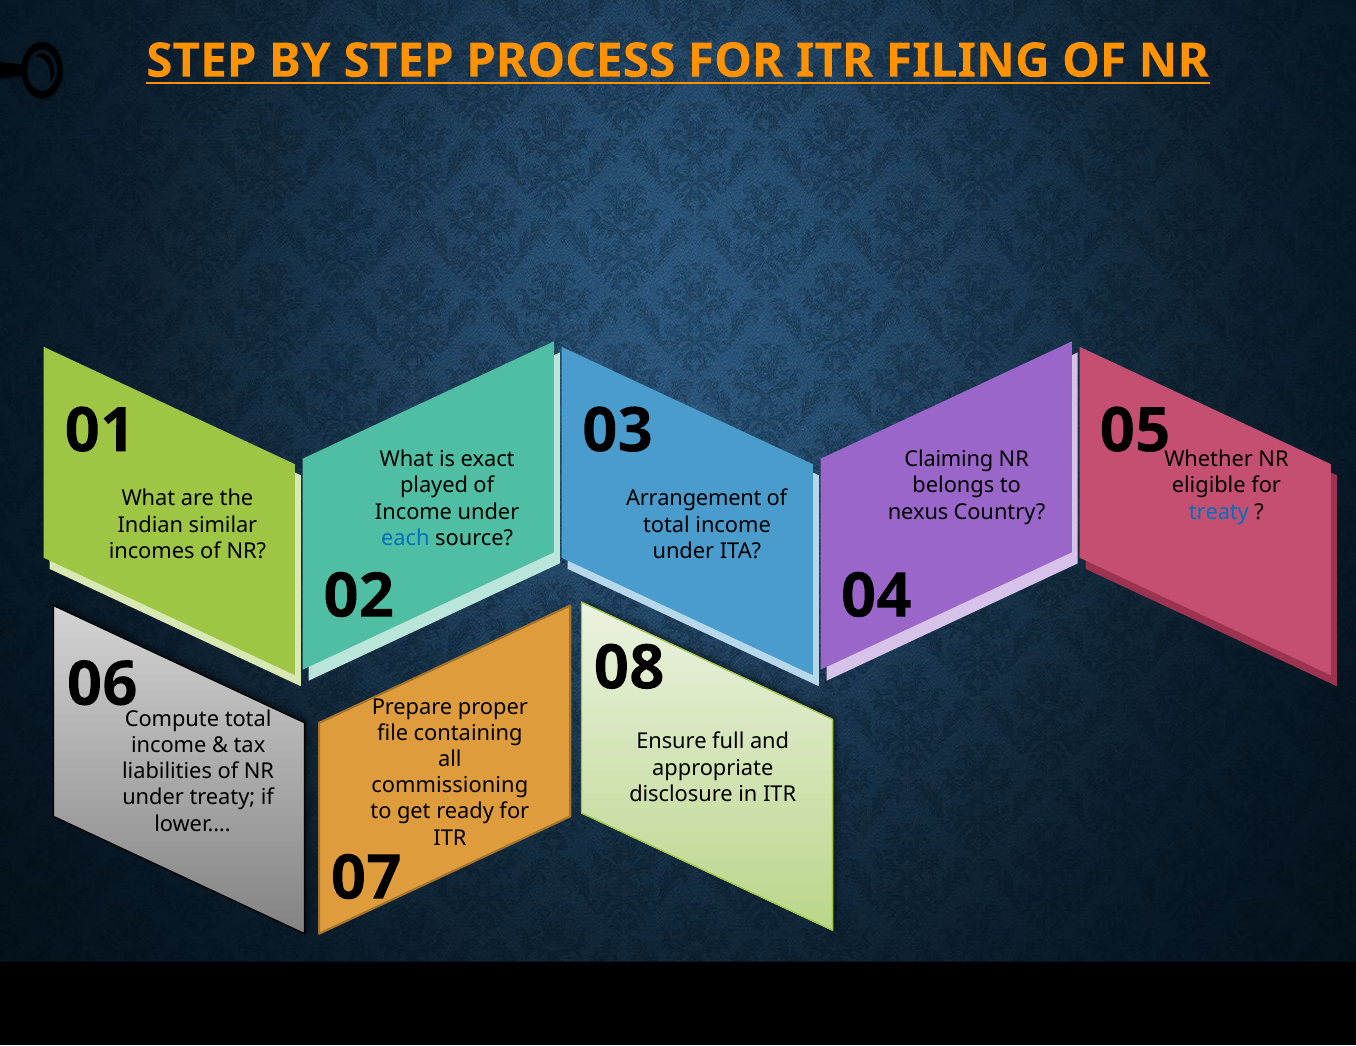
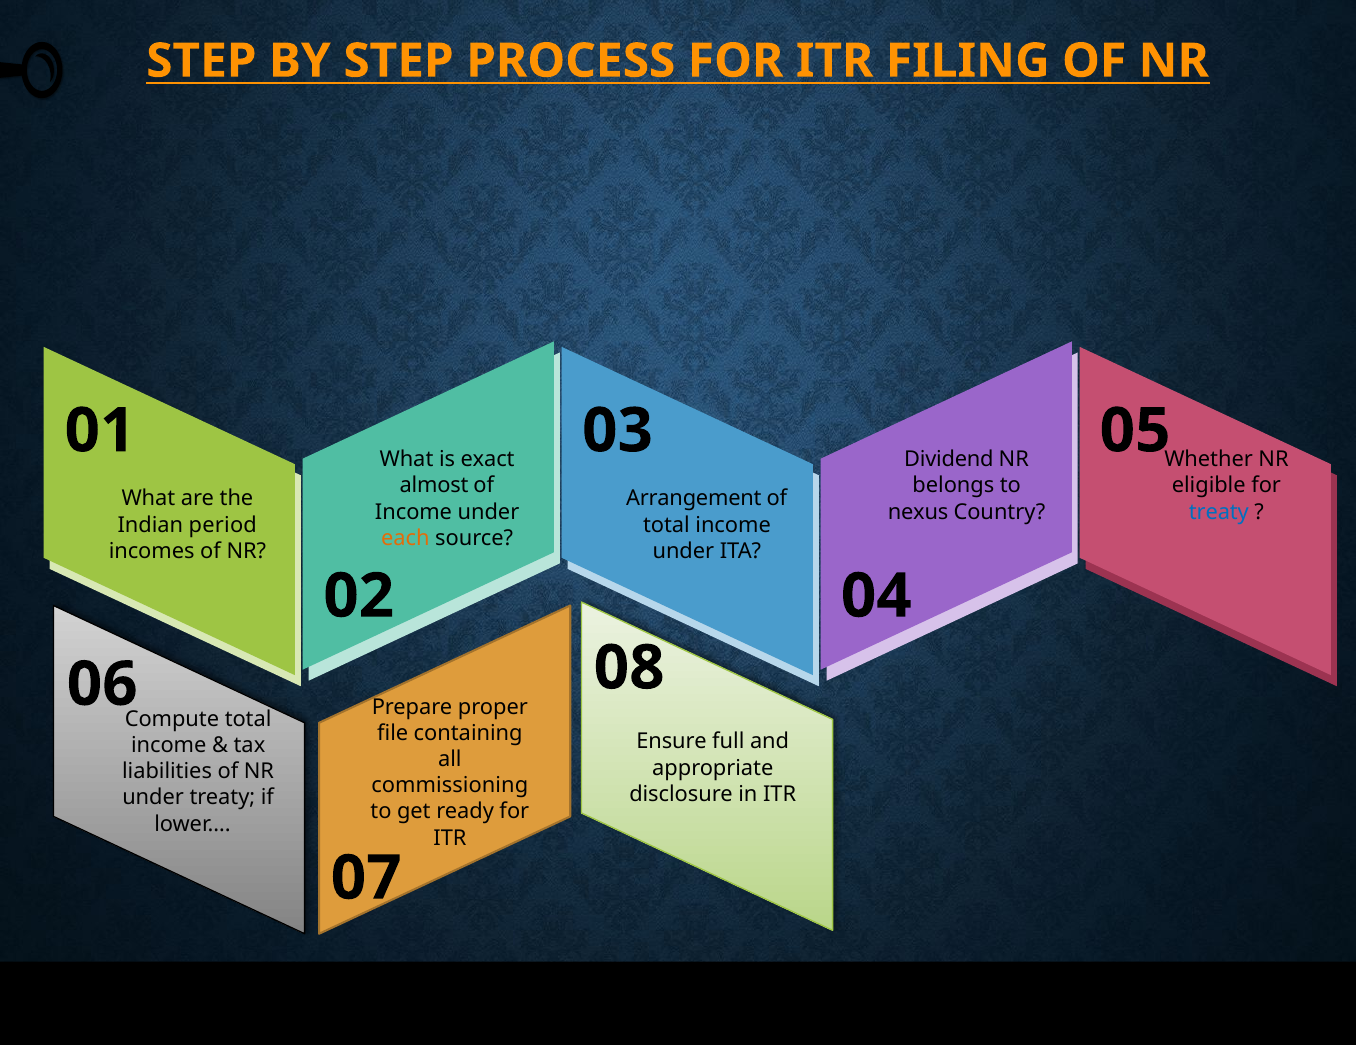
Claiming: Claiming -> Dividend
played: played -> almost
similar: similar -> period
each colour: blue -> orange
